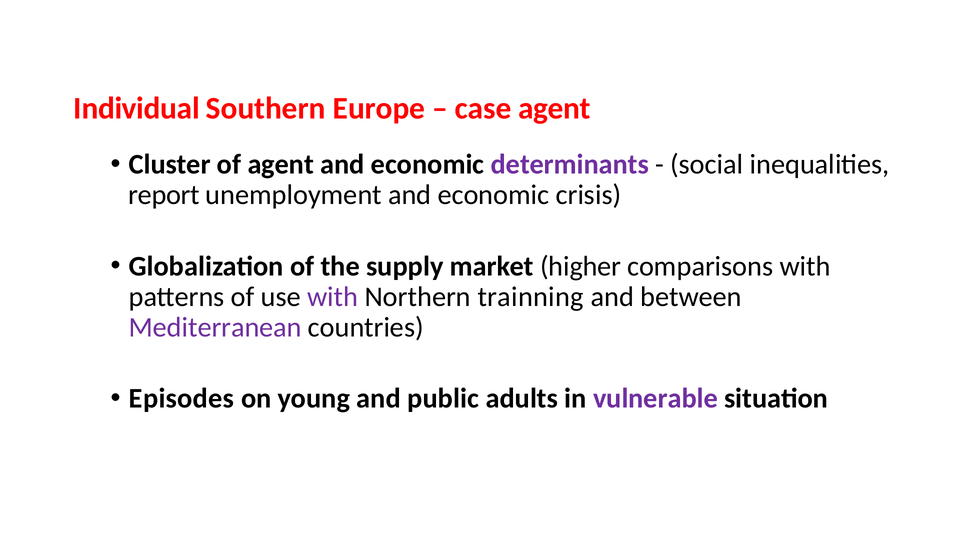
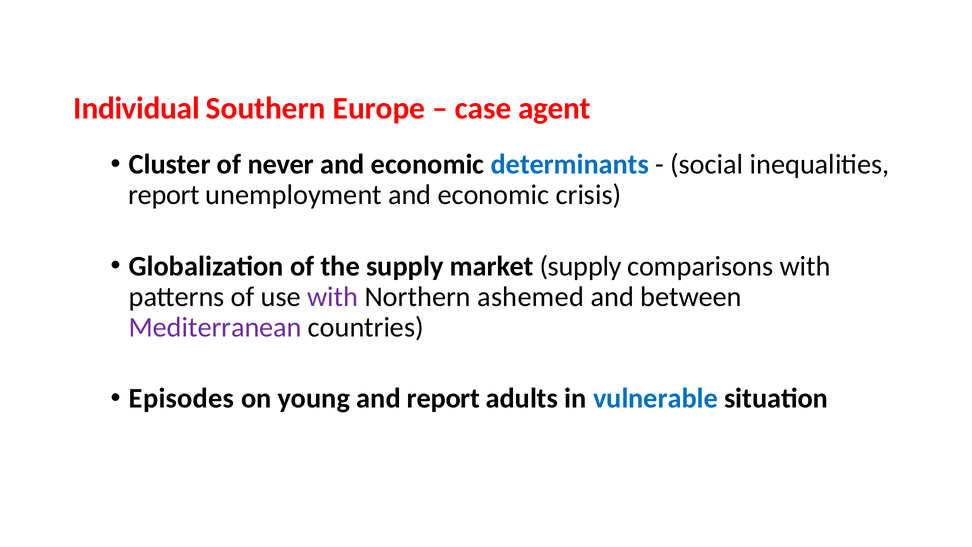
of agent: agent -> never
determinants colour: purple -> blue
market higher: higher -> supply
trainning: trainning -> ashemed
and public: public -> report
vulnerable colour: purple -> blue
